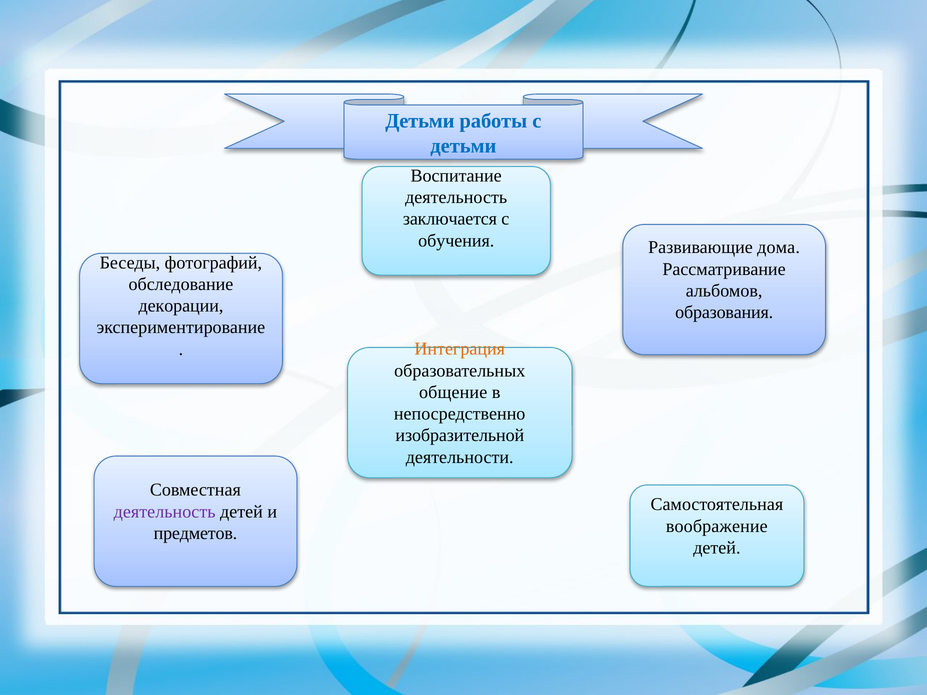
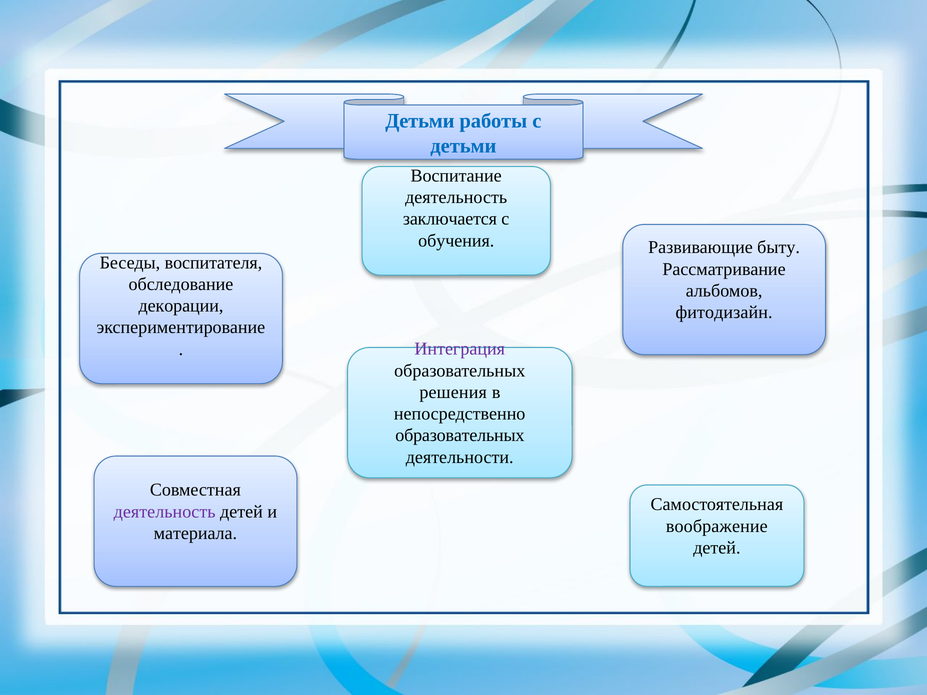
дома: дома -> быту
фотографий: фотографий -> воспитателя
образования: образования -> фитодизайн
Интеграция colour: orange -> purple
общение: общение -> решения
изобразительной at (460, 436): изобразительной -> образовательных
предметов: предметов -> материала
